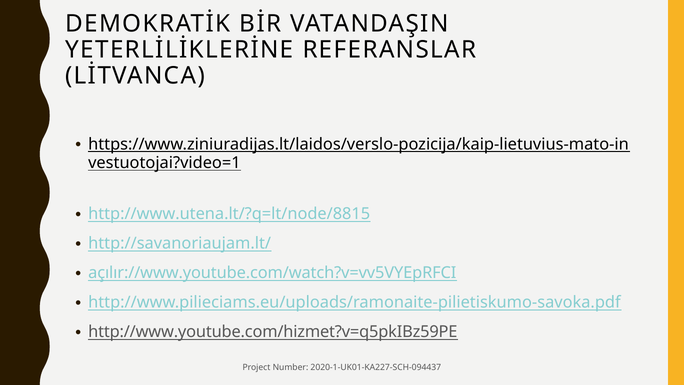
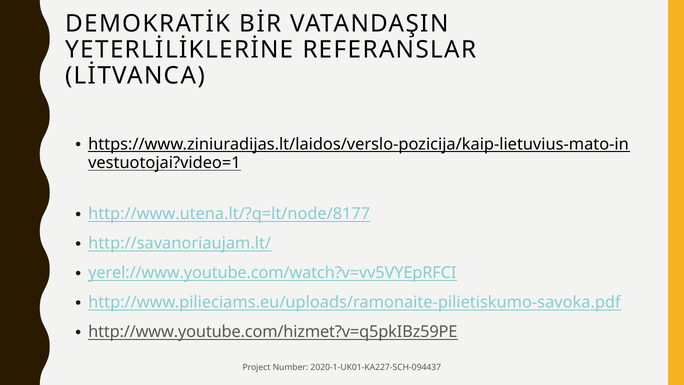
http://www.utena.lt/?q=lt/node/8815: http://www.utena.lt/?q=lt/node/8815 -> http://www.utena.lt/?q=lt/node/8177
açılır://www.youtube.com/watch?v=vv5VYEpRFCI: açılır://www.youtube.com/watch?v=vv5VYEpRFCI -> yerel://www.youtube.com/watch?v=vv5VYEpRFCI
